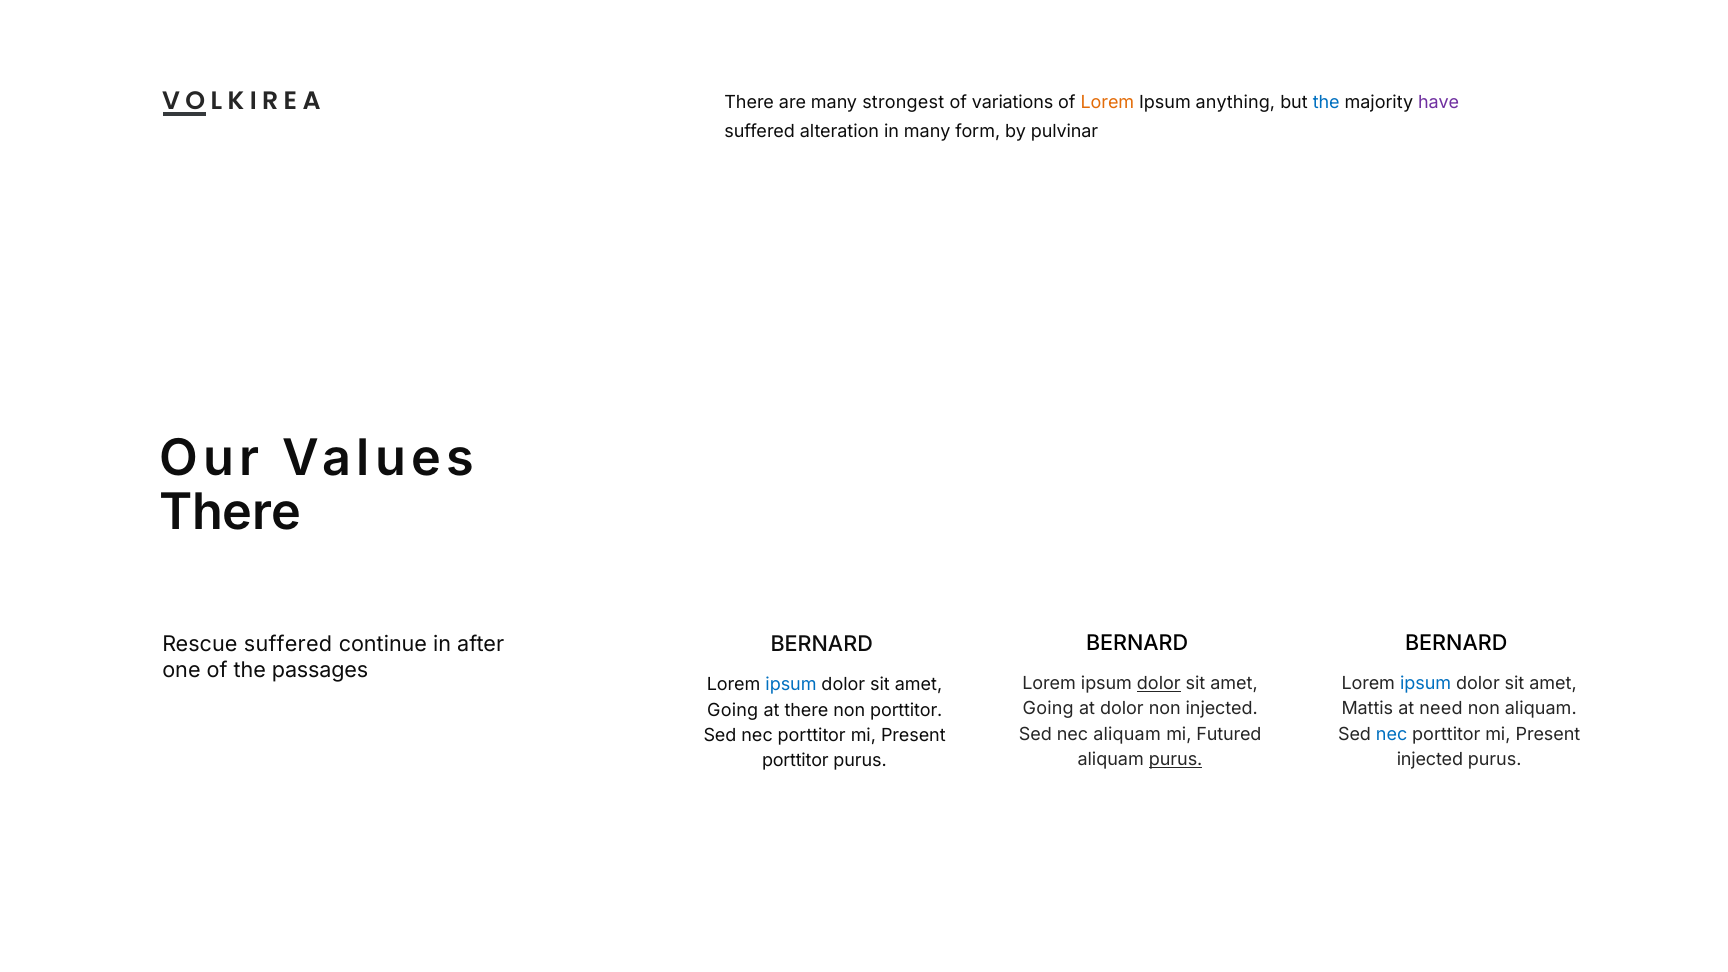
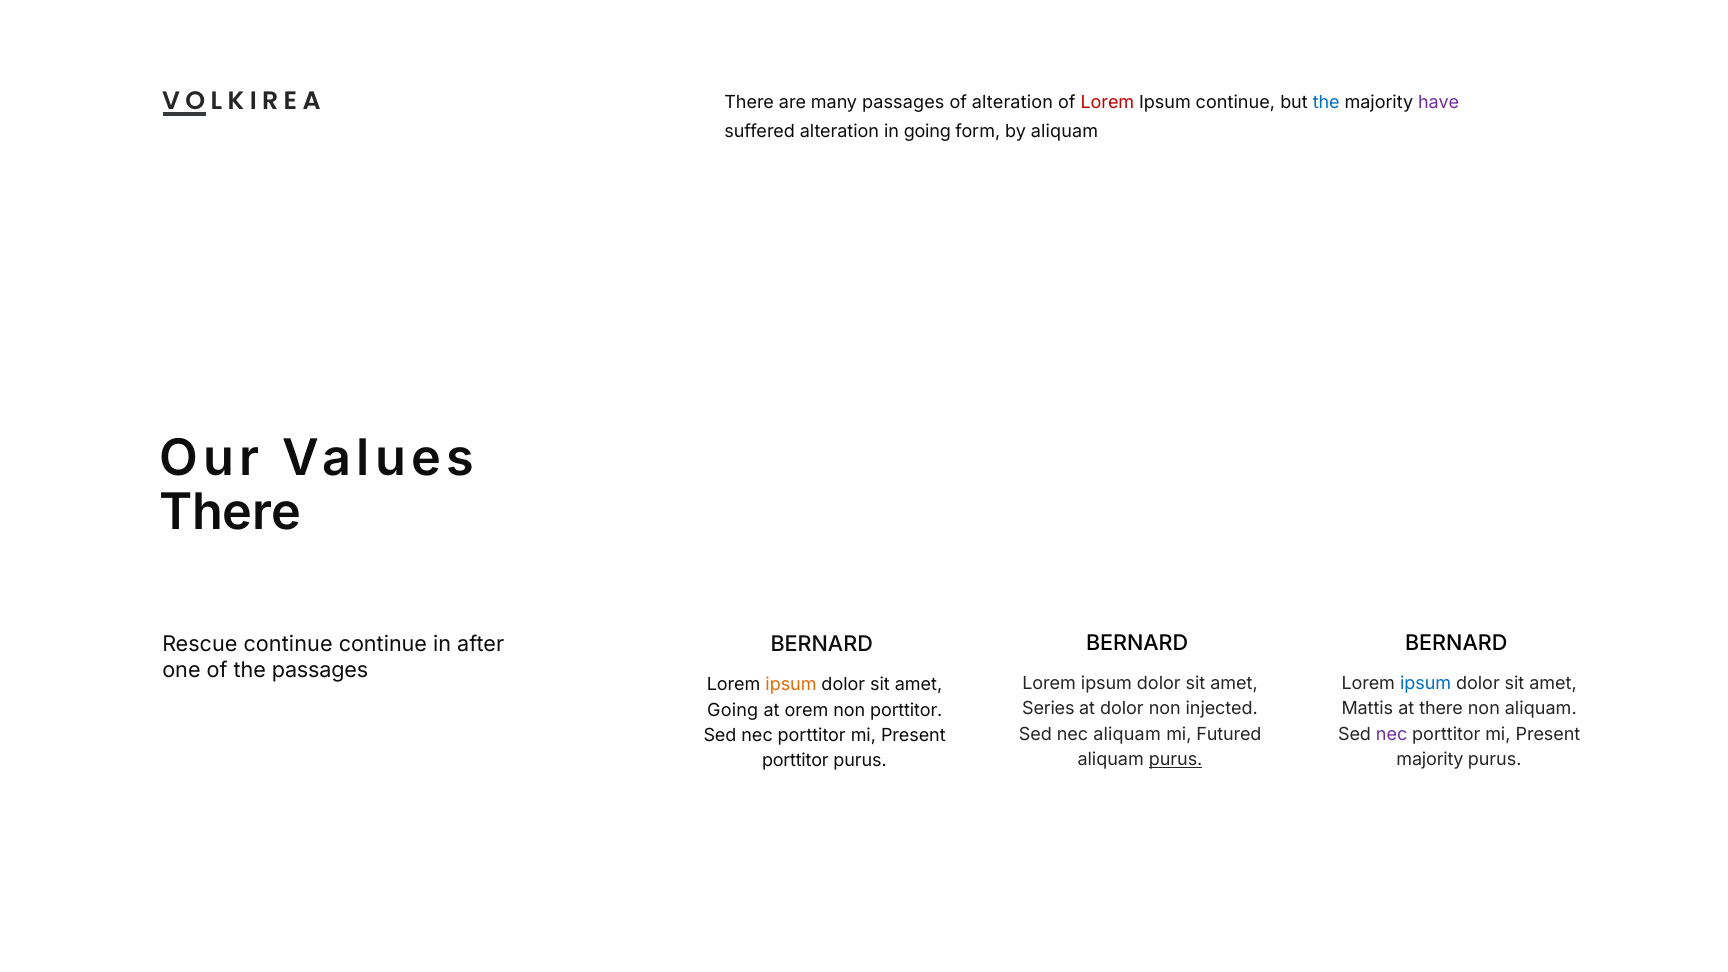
many strongest: strongest -> passages
of variations: variations -> alteration
Lorem at (1107, 102) colour: orange -> red
Ipsum anything: anything -> continue
in many: many -> going
by pulvinar: pulvinar -> aliquam
Rescue suffered: suffered -> continue
dolor at (1159, 684) underline: present -> none
ipsum at (791, 685) colour: blue -> orange
Going at (1048, 709): Going -> Series
at need: need -> there
at there: there -> orem
nec at (1392, 734) colour: blue -> purple
injected at (1430, 759): injected -> majority
